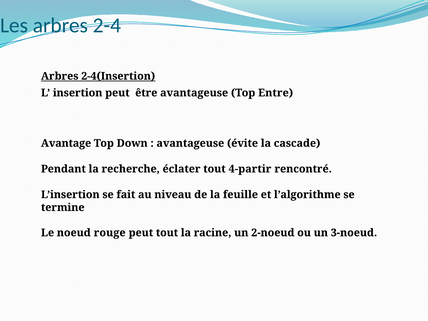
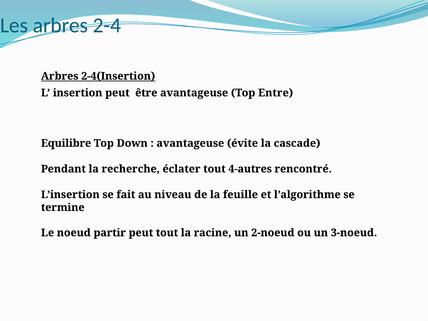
Avantage: Avantage -> Equilibre
4-partir: 4-partir -> 4-autres
rouge: rouge -> partir
